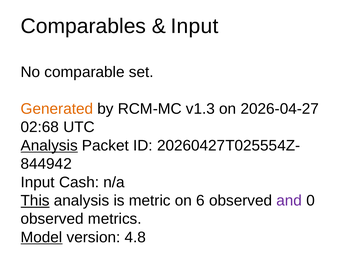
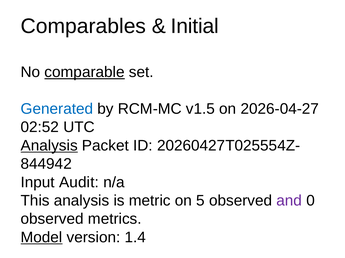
Input at (195, 26): Input -> Initial
comparable underline: none -> present
Generated colour: orange -> blue
v1.3: v1.3 -> v1.5
02:68: 02:68 -> 02:52
Cash: Cash -> Audit
This underline: present -> none
6: 6 -> 5
4.8: 4.8 -> 1.4
